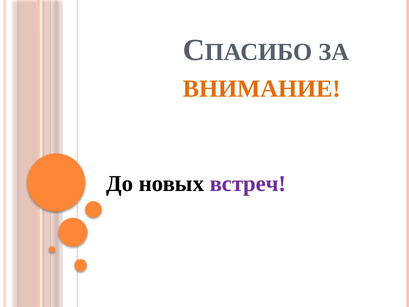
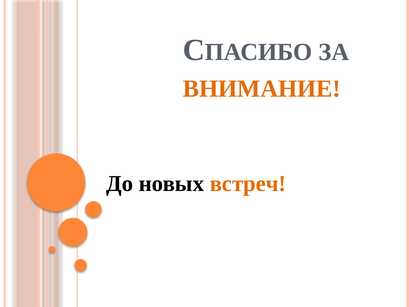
встреч colour: purple -> orange
